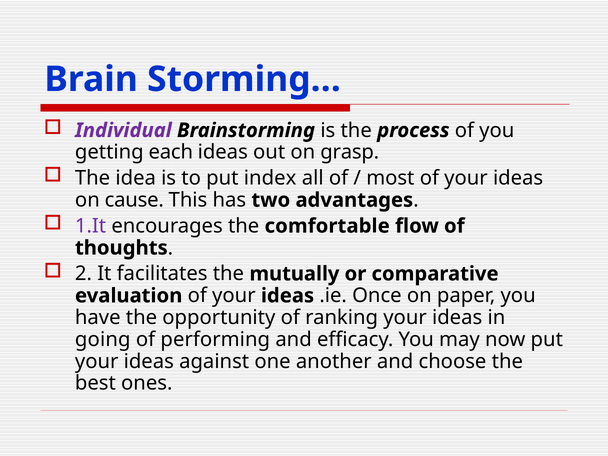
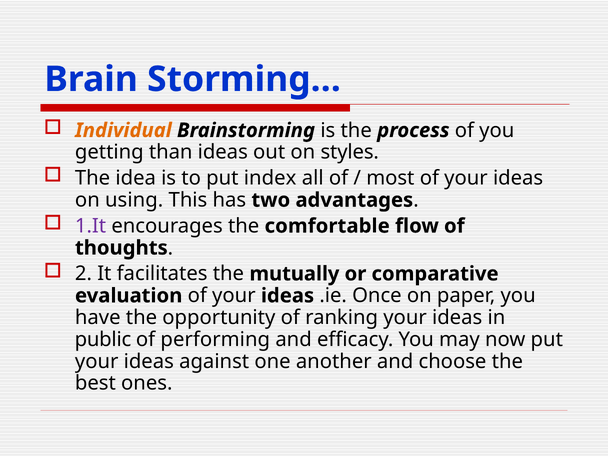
Individual colour: purple -> orange
each: each -> than
grasp: grasp -> styles
cause: cause -> using
going: going -> public
